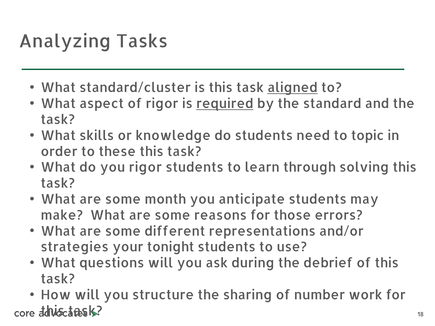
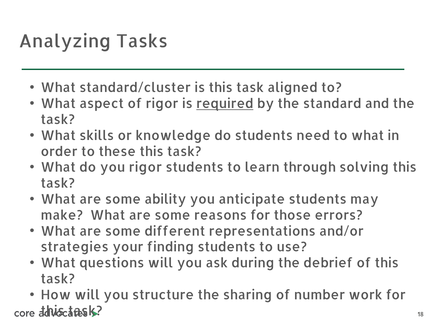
aligned underline: present -> none
to topic: topic -> what
month: month -> ability
tonight: tonight -> finding
